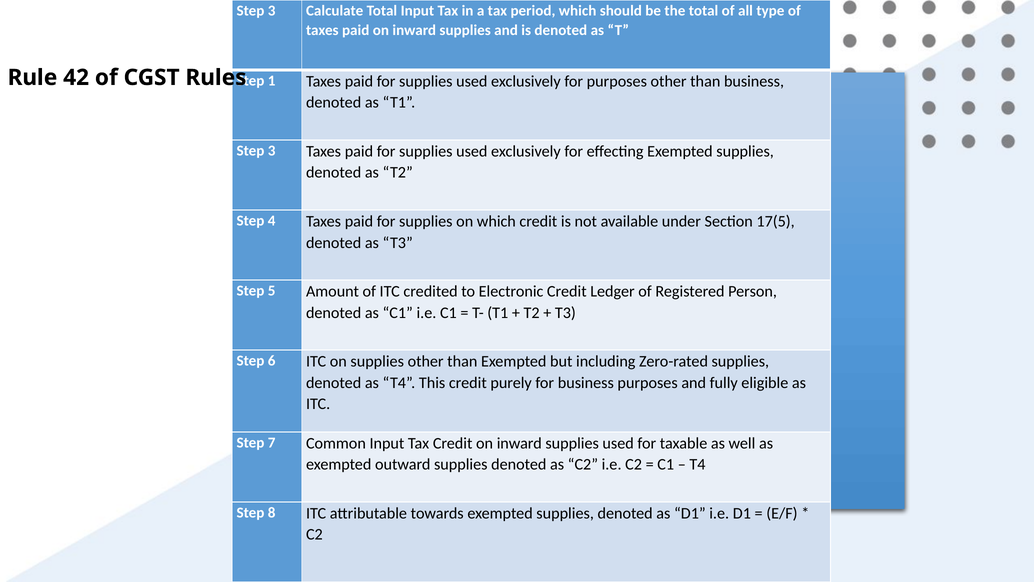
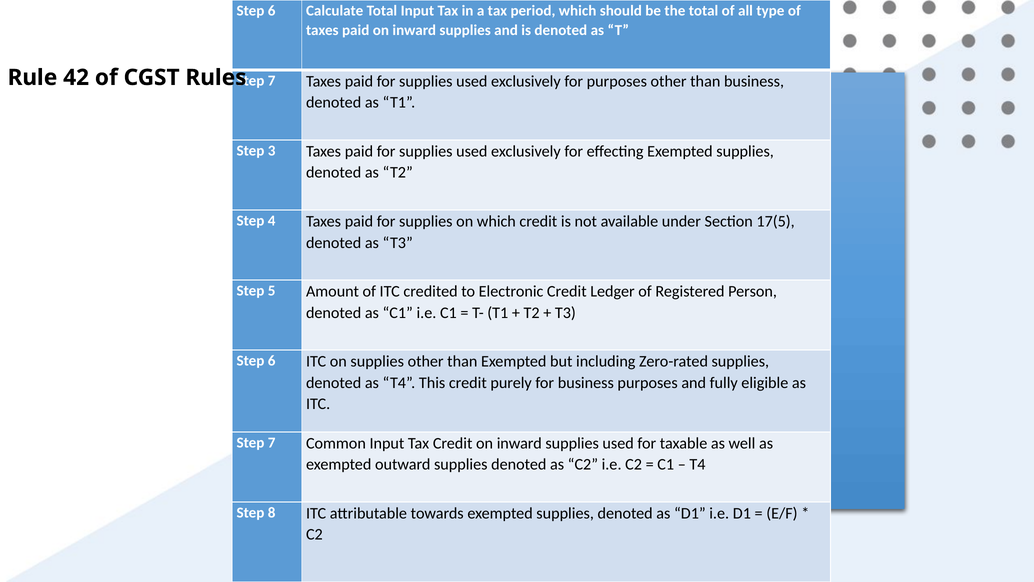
3 at (272, 11): 3 -> 6
1 at (272, 81): 1 -> 7
